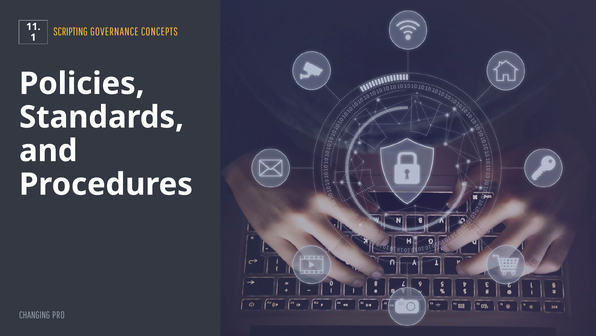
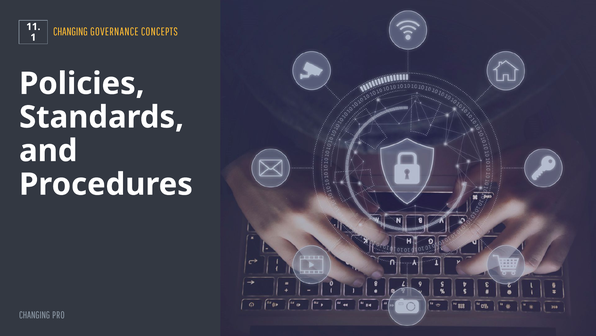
SCRIPTING at (70, 32): SCRIPTING -> CHANGING
